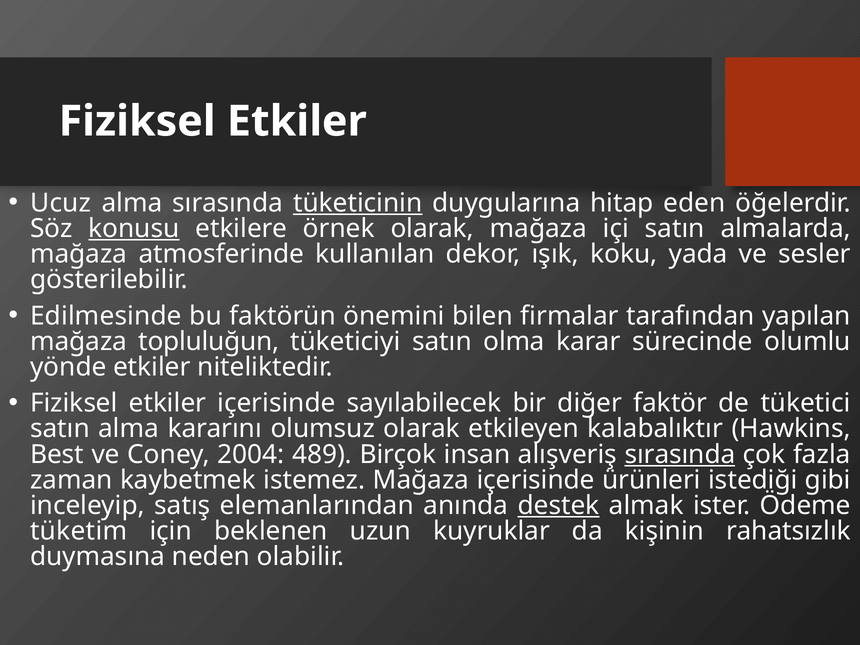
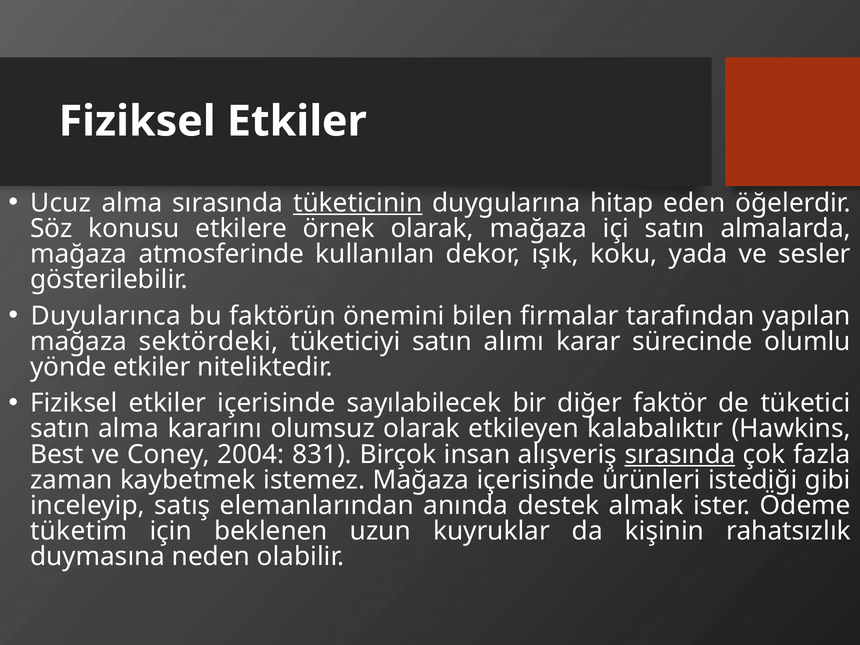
konusu underline: present -> none
Edilmesinde: Edilmesinde -> Duyularınca
topluluğun: topluluğun -> sektördeki
olma: olma -> alımı
489: 489 -> 831
destek underline: present -> none
